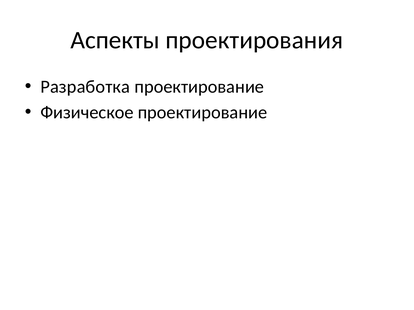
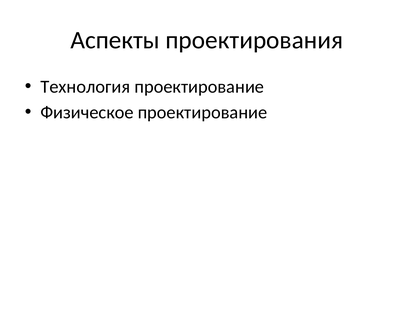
Разработка: Разработка -> Технология
